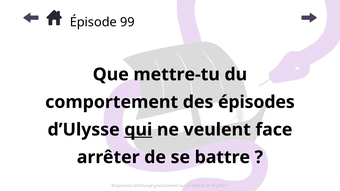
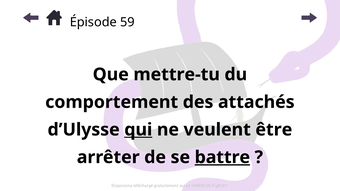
99: 99 -> 59
épisodes: épisodes -> attachés
face: face -> être
battre underline: none -> present
